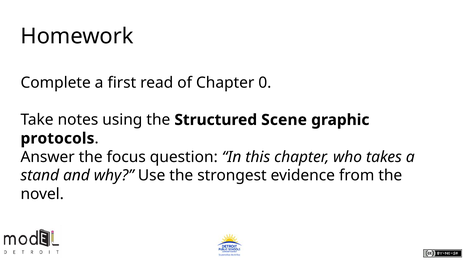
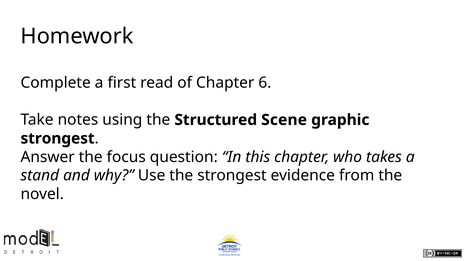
0: 0 -> 6
protocols at (57, 139): protocols -> strongest
